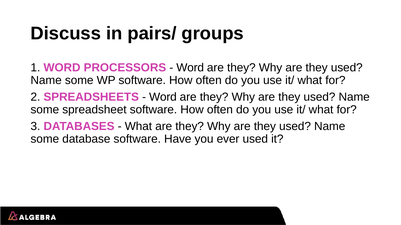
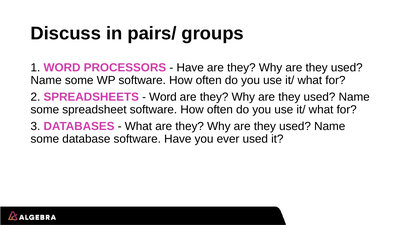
Word at (190, 68): Word -> Have
